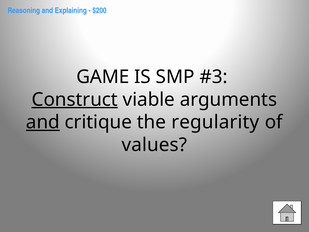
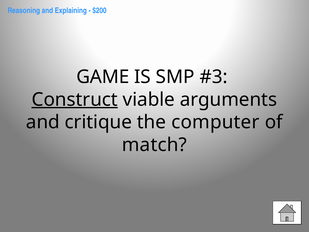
and at (43, 122) underline: present -> none
regularity: regularity -> computer
values: values -> match
